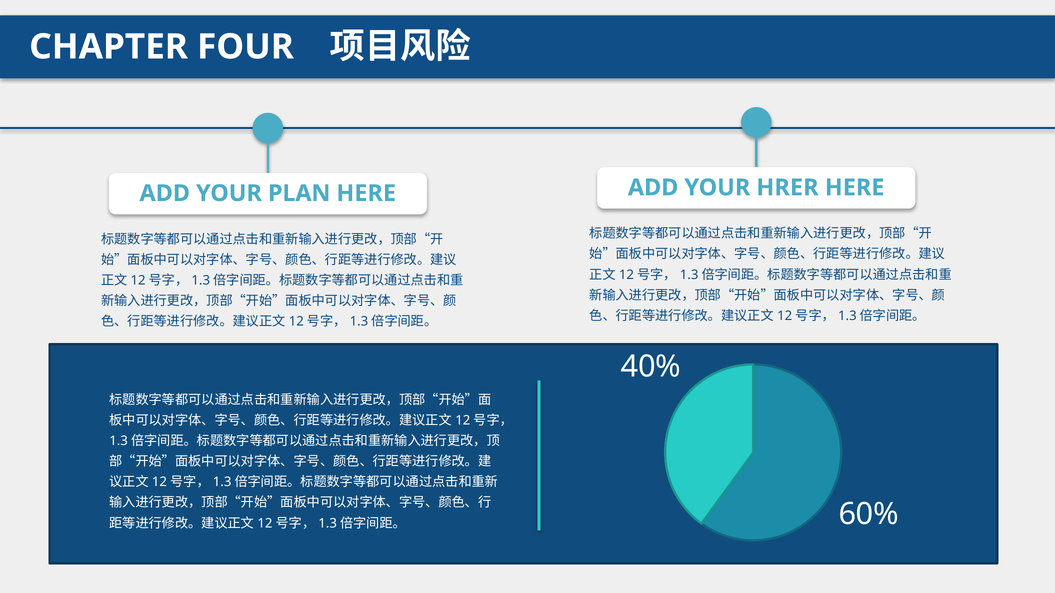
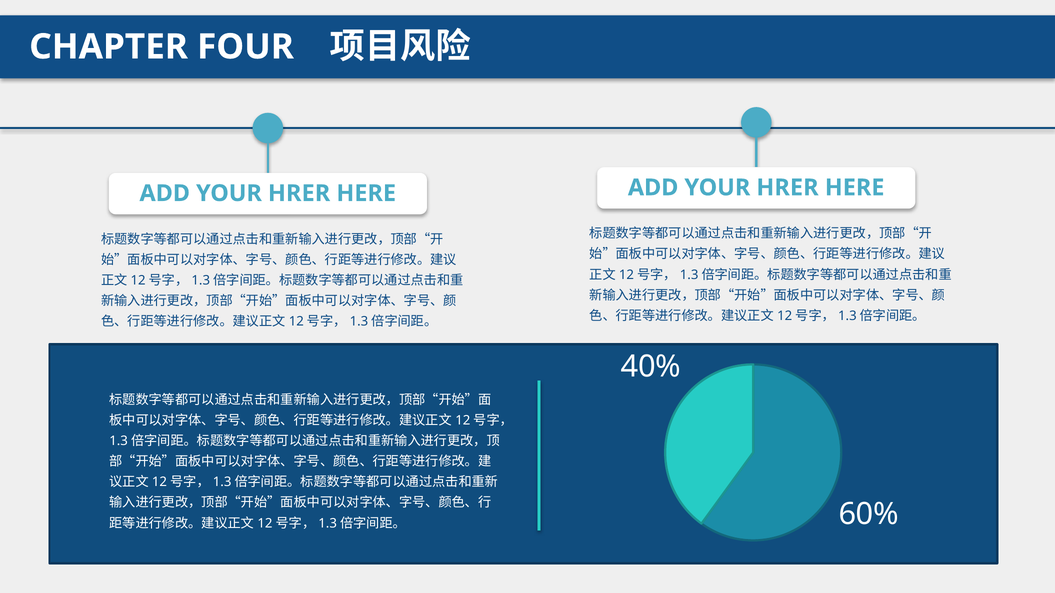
PLAN at (299, 193): PLAN -> HRER
